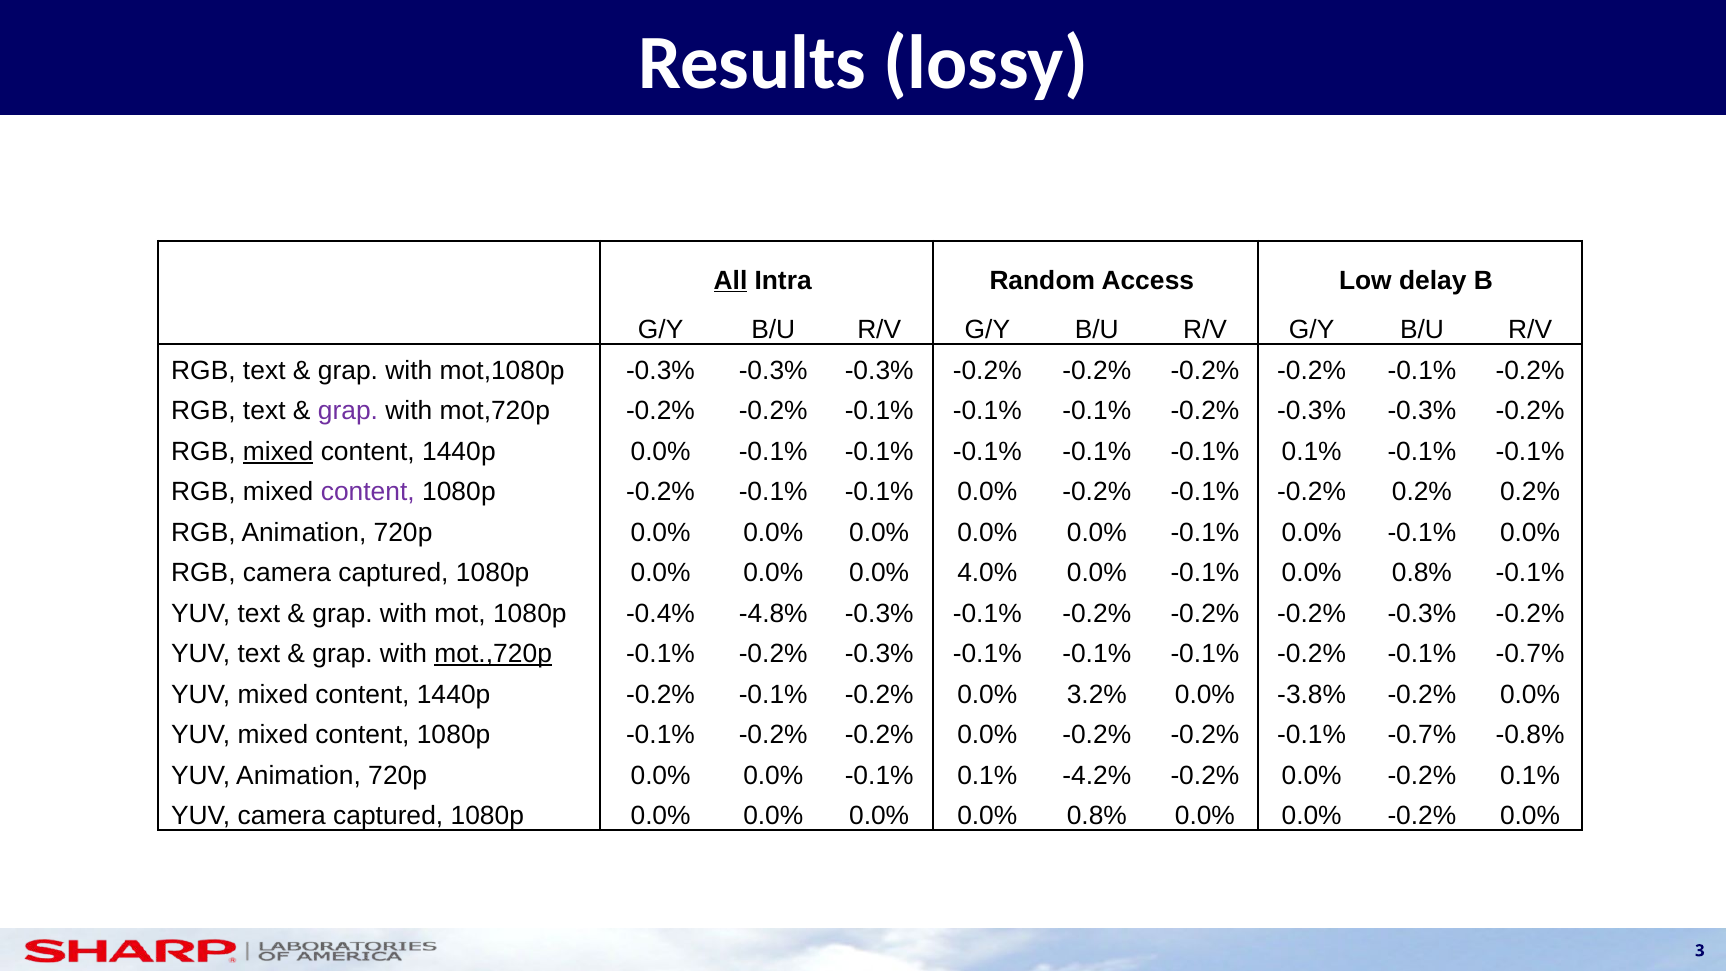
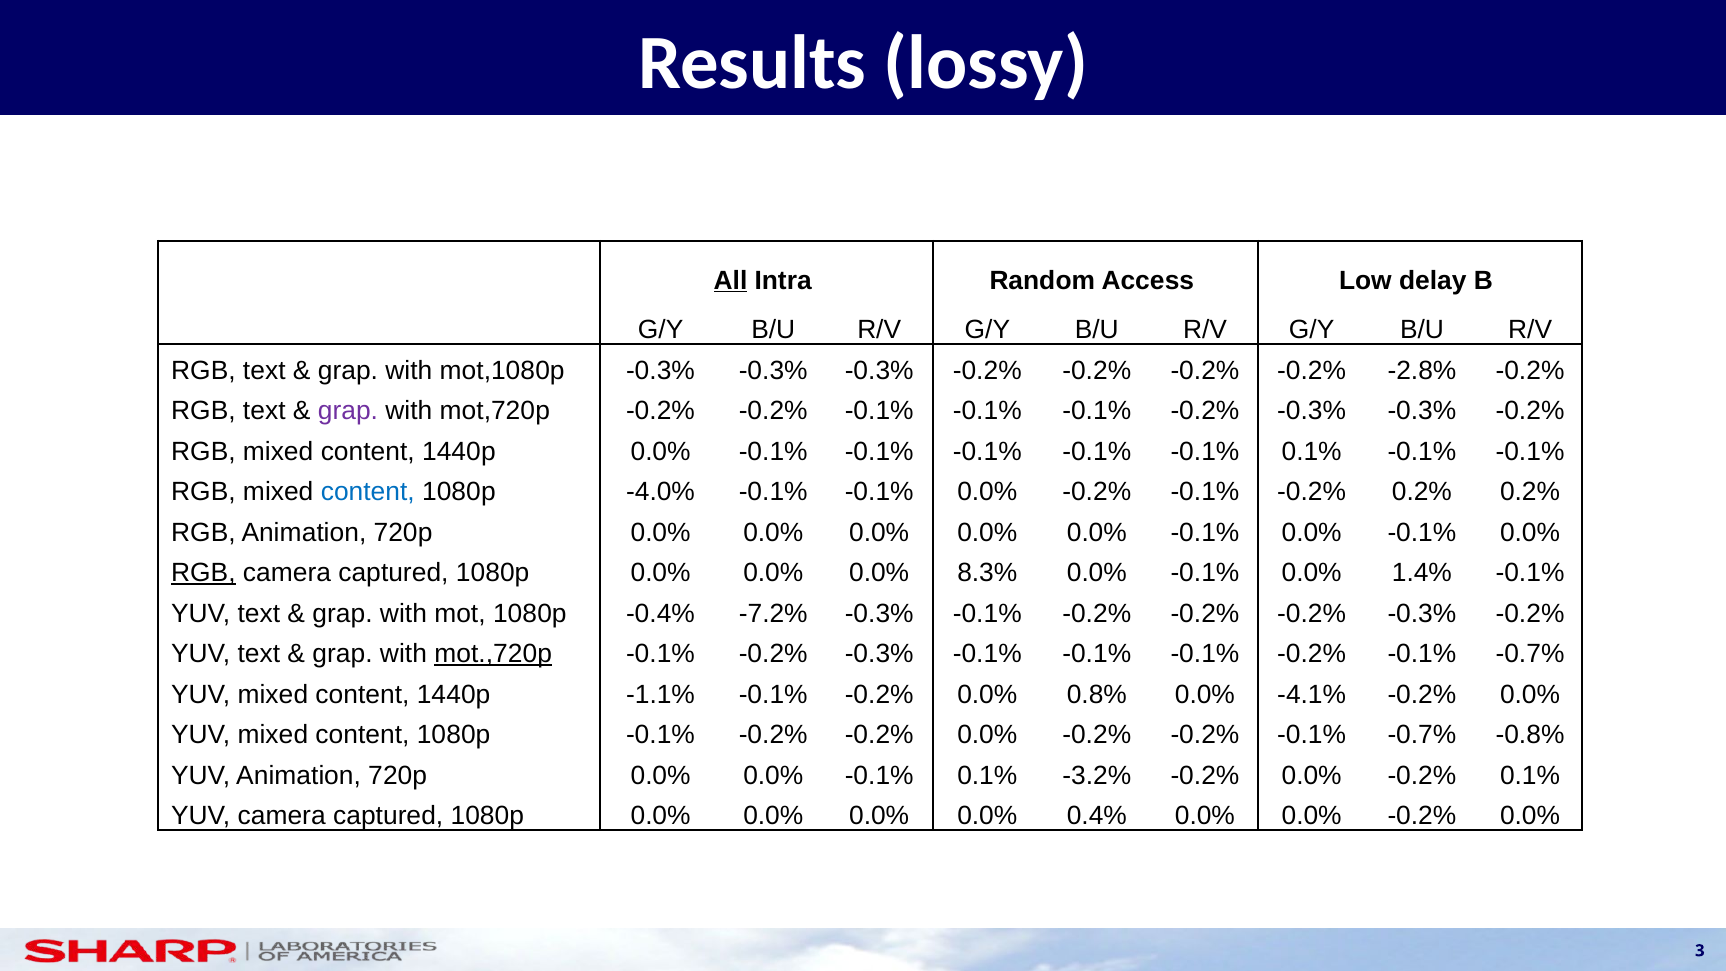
-0.2% -0.2% -0.2% -0.1%: -0.1% -> -2.8%
mixed at (278, 451) underline: present -> none
content at (368, 492) colour: purple -> blue
1080p -0.2%: -0.2% -> -4.0%
RGB at (203, 573) underline: none -> present
4.0%: 4.0% -> 8.3%
-0.1% 0.0% 0.8%: 0.8% -> 1.4%
-4.8%: -4.8% -> -7.2%
1440p -0.2%: -0.2% -> -1.1%
3.2%: 3.2% -> 0.8%
-3.8%: -3.8% -> -4.1%
-4.2%: -4.2% -> -3.2%
0.0% 0.0% 0.8%: 0.8% -> 0.4%
